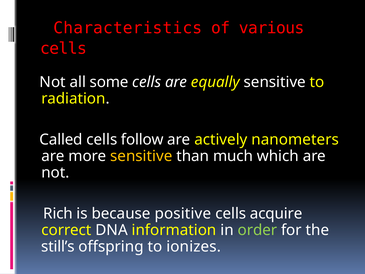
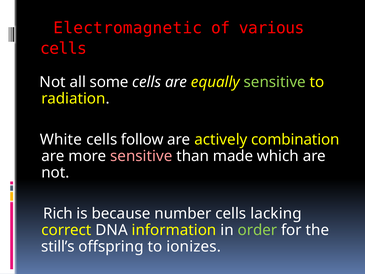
Characteristics: Characteristics -> Electromagnetic
sensitive at (275, 82) colour: white -> light green
Called: Called -> White
nanometers: nanometers -> combination
sensitive at (141, 156) colour: yellow -> pink
much: much -> made
positive: positive -> number
acquire: acquire -> lacking
